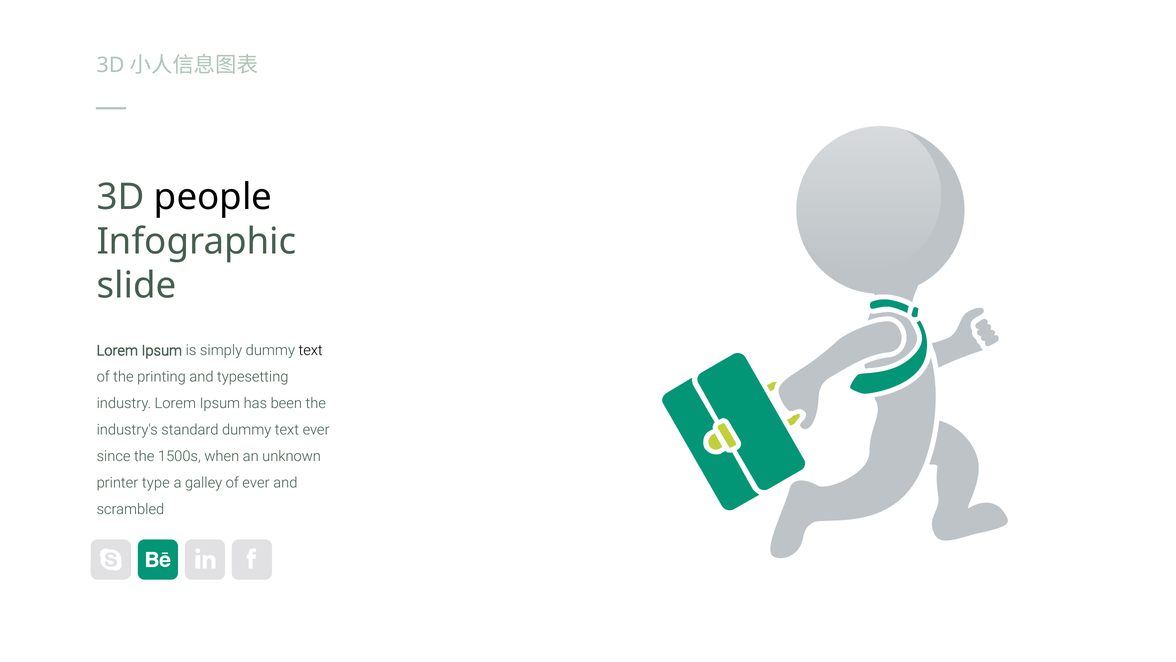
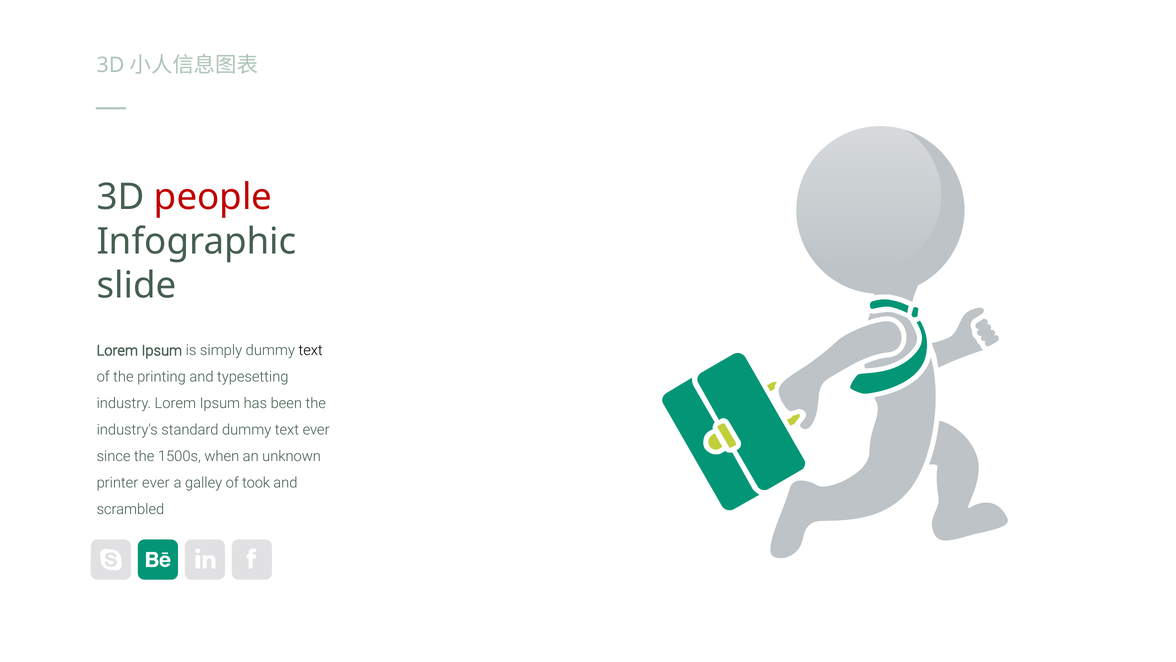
people colour: black -> red
printer type: type -> ever
of ever: ever -> took
